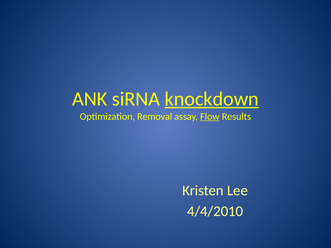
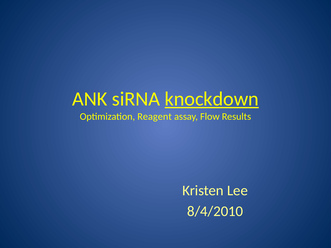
Removal: Removal -> Reagent
Flow underline: present -> none
4/4/2010: 4/4/2010 -> 8/4/2010
